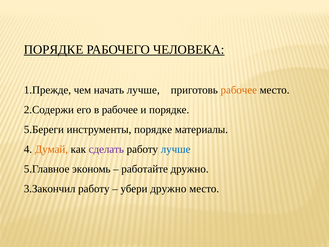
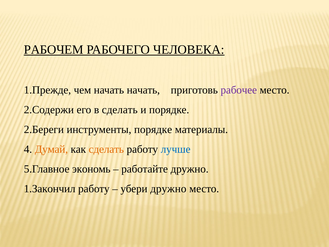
ПОРЯДКЕ at (54, 50): ПОРЯДКЕ -> РАБОЧЕМ
начать лучше: лучше -> начать
рабочее at (239, 90) colour: orange -> purple
в рабочее: рабочее -> сделать
5.Береги: 5.Береги -> 2.Береги
сделать at (106, 149) colour: purple -> orange
3.Закончил: 3.Закончил -> 1.Закончил
